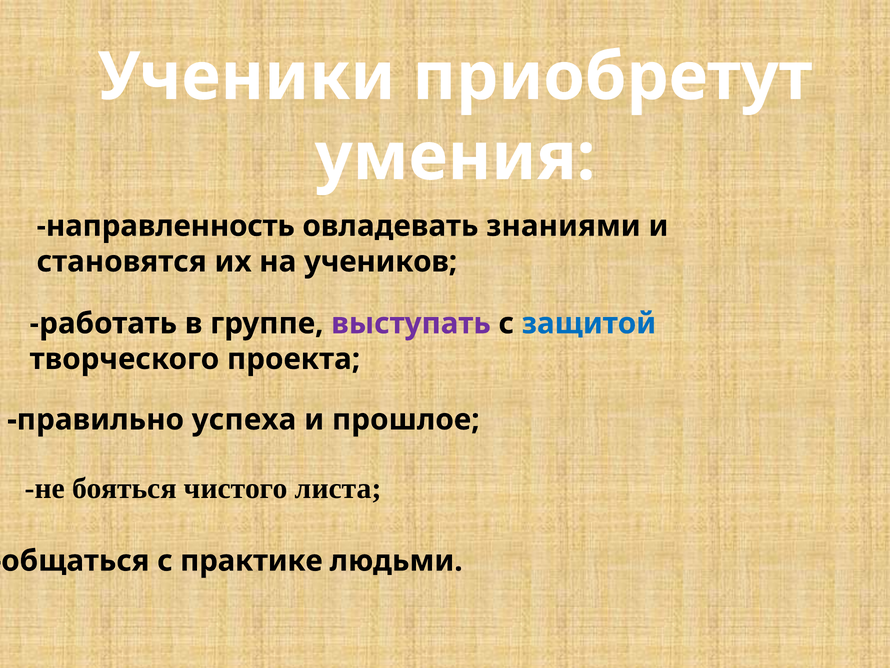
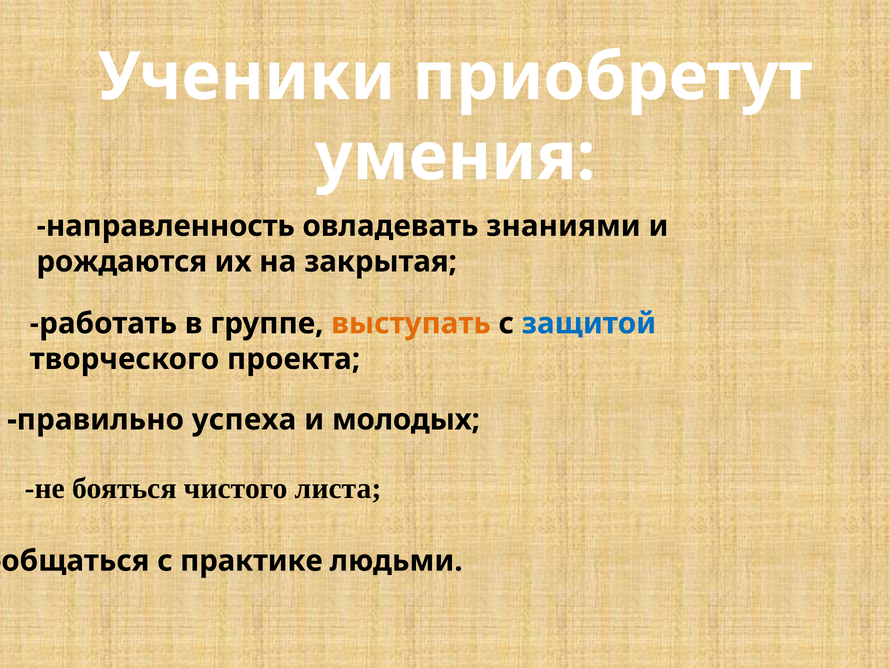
становятся: становятся -> рождаются
учеников: учеников -> закрытая
выступать colour: purple -> orange
прошлое: прошлое -> молодых
